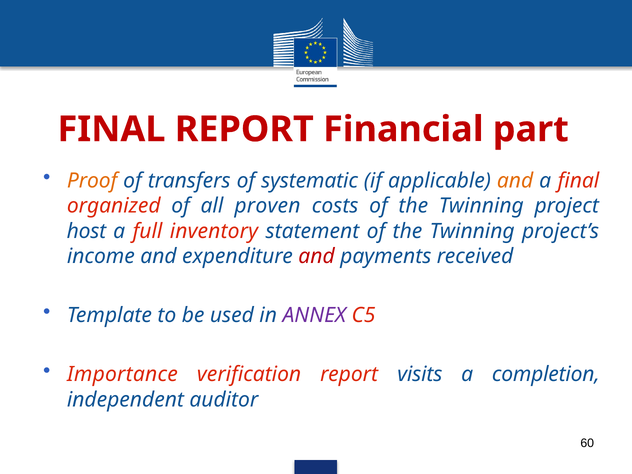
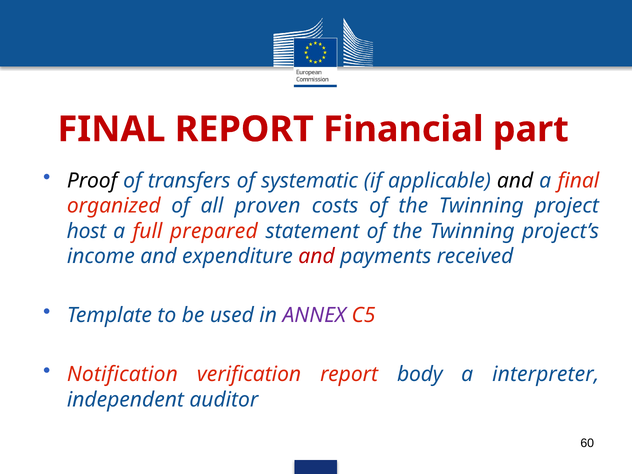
Proof colour: orange -> black
and at (515, 181) colour: orange -> black
inventory: inventory -> prepared
Importance: Importance -> Notification
visits: visits -> body
completion: completion -> interpreter
